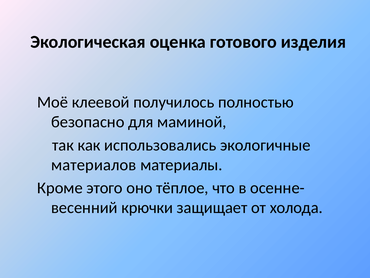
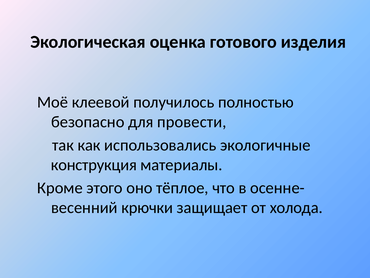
маминой: маминой -> провести
материалов: материалов -> конструкция
